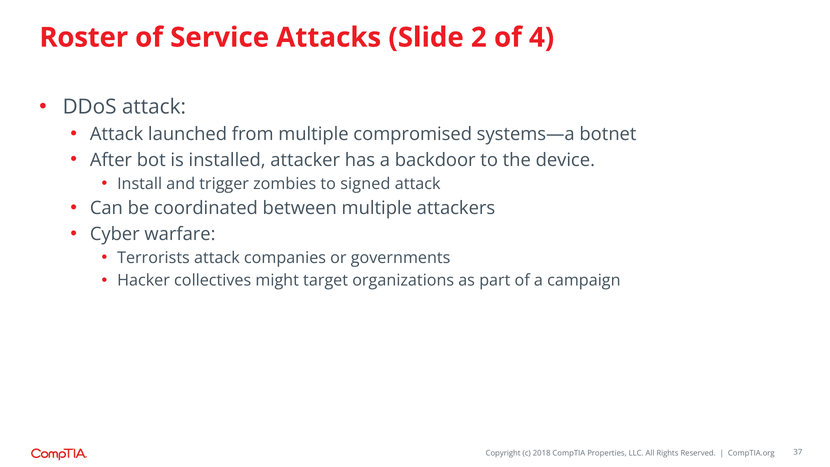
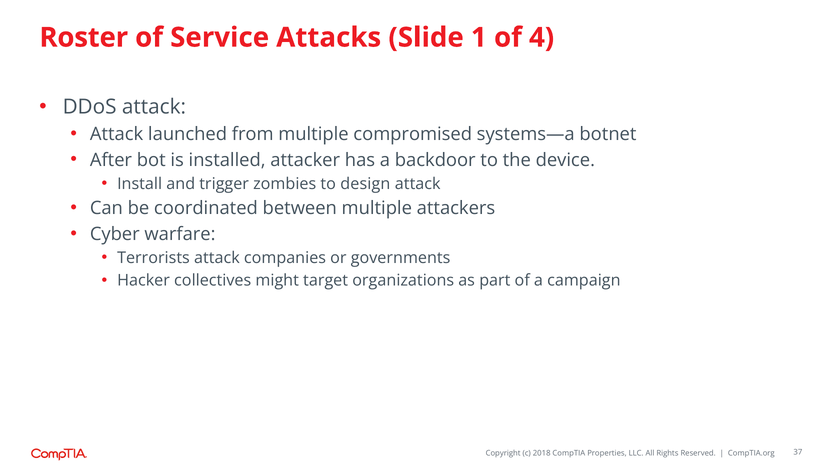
2: 2 -> 1
signed: signed -> design
